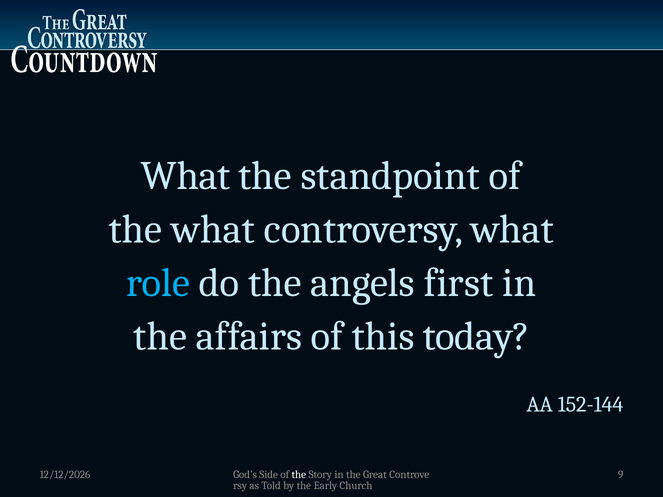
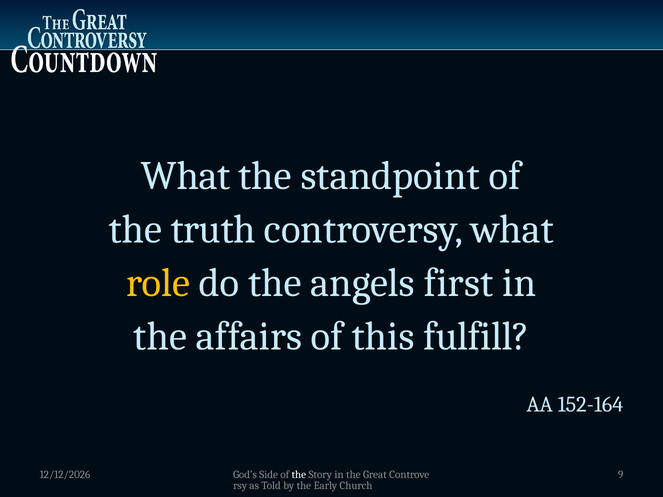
the what: what -> truth
role colour: light blue -> yellow
today: today -> fulfill
152-144: 152-144 -> 152-164
